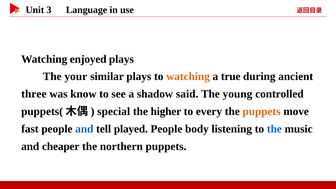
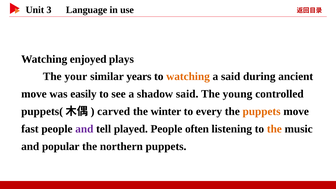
similar plays: plays -> years
a true: true -> said
three at (34, 94): three -> move
know: know -> easily
special: special -> carved
higher: higher -> winter
and at (84, 129) colour: blue -> purple
body: body -> often
the at (274, 129) colour: blue -> orange
cheaper: cheaper -> popular
